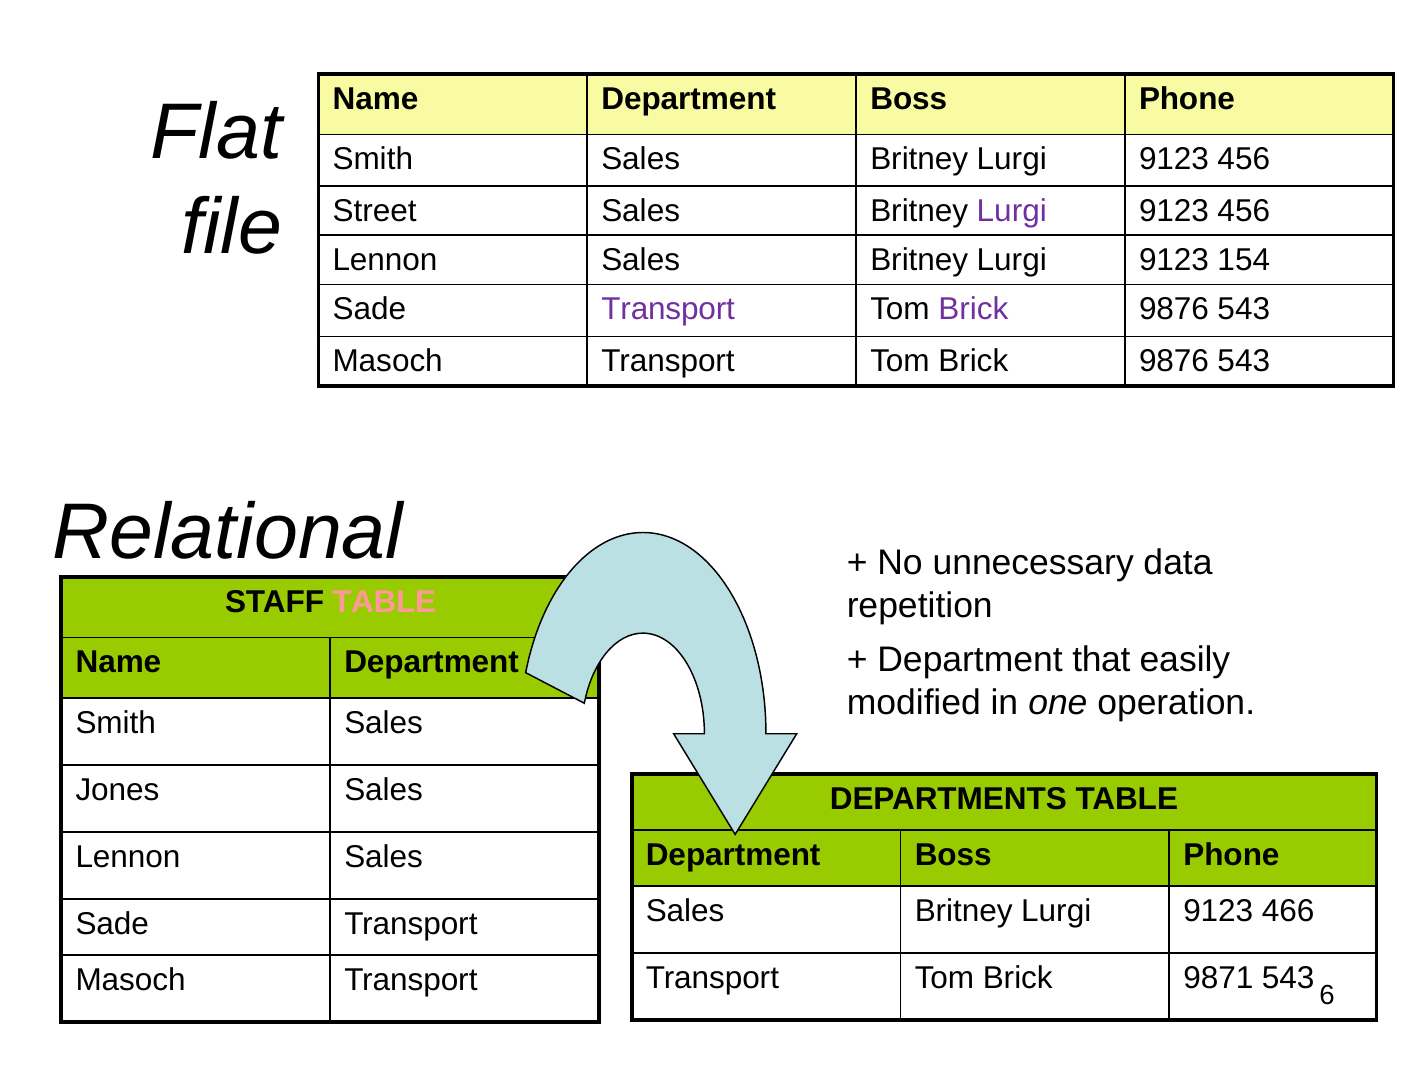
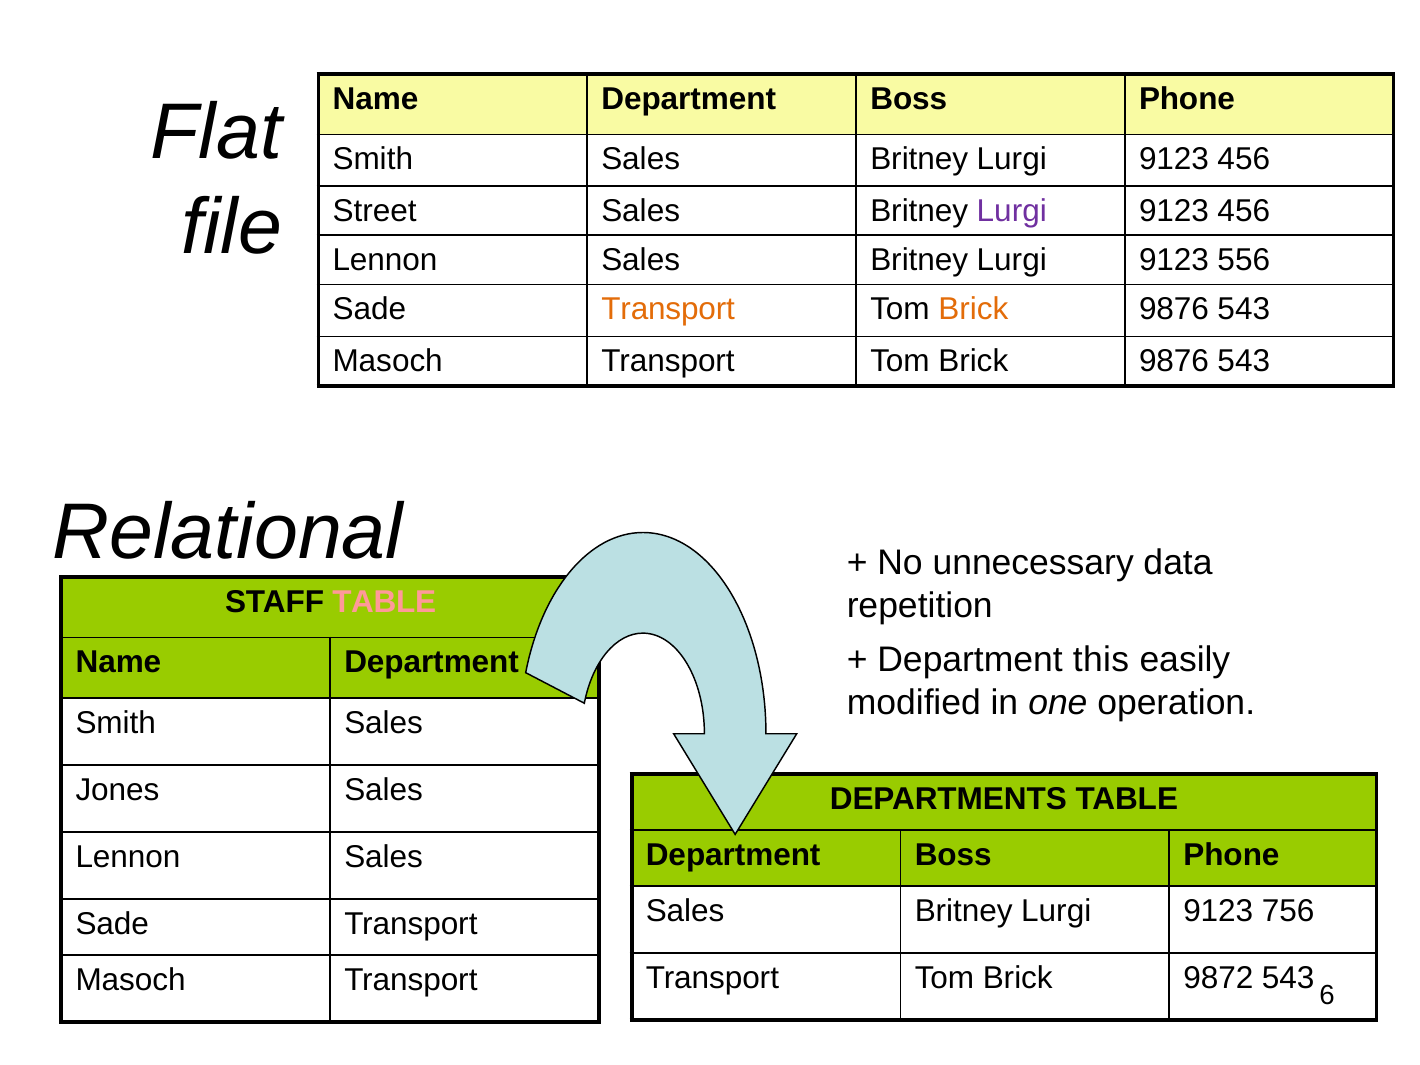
154: 154 -> 556
Transport at (668, 310) colour: purple -> orange
Brick at (973, 310) colour: purple -> orange
that: that -> this
466: 466 -> 756
9871: 9871 -> 9872
